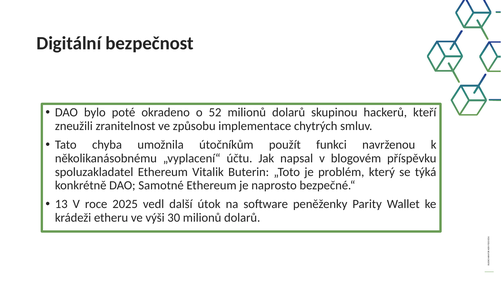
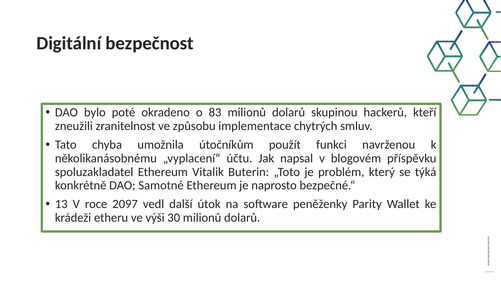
52: 52 -> 83
2025: 2025 -> 2097
